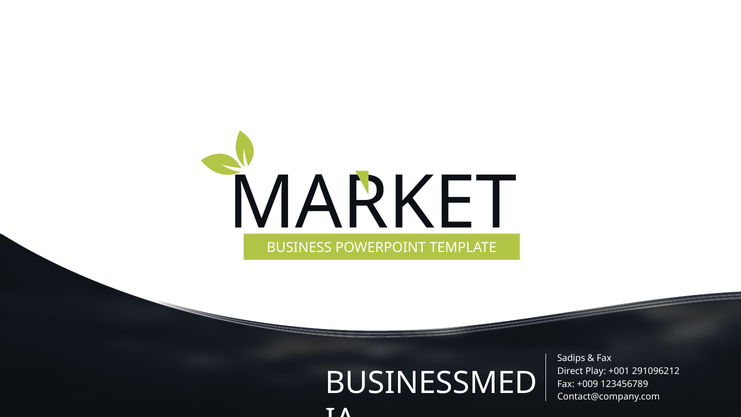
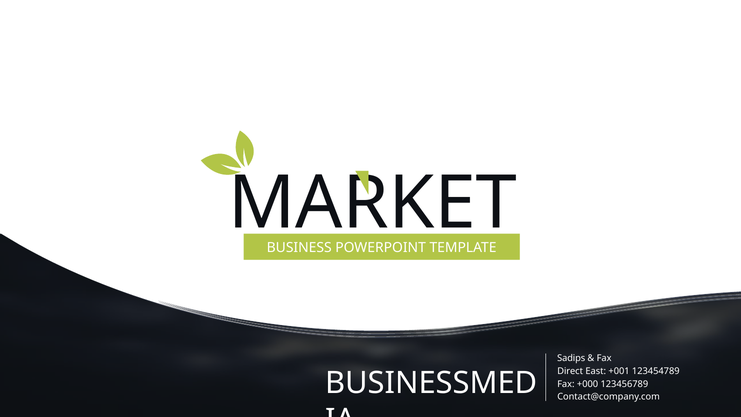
Play: Play -> East
291096212: 291096212 -> 123454789
+009: +009 -> +000
